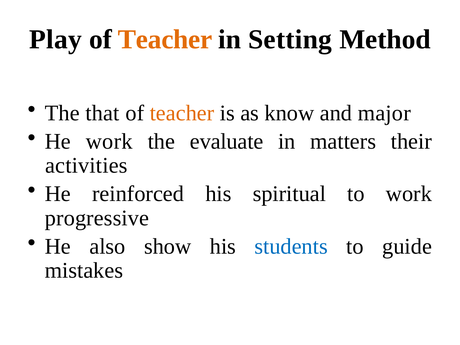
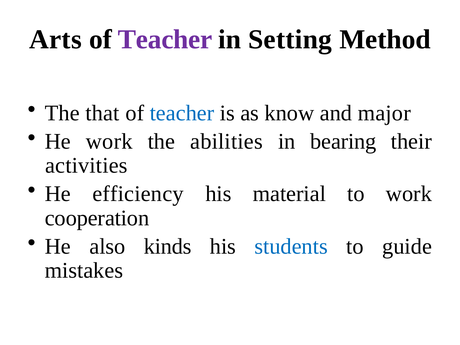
Play: Play -> Arts
Teacher at (165, 39) colour: orange -> purple
teacher at (182, 113) colour: orange -> blue
evaluate: evaluate -> abilities
matters: matters -> bearing
reinforced: reinforced -> efficiency
spiritual: spiritual -> material
progressive: progressive -> cooperation
show: show -> kinds
